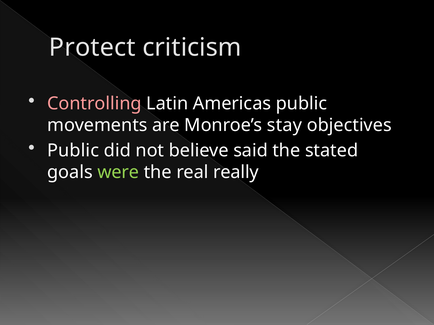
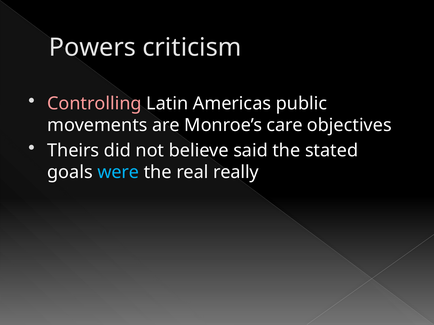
Protect: Protect -> Powers
stay: stay -> care
Public at (73, 151): Public -> Theirs
were colour: light green -> light blue
